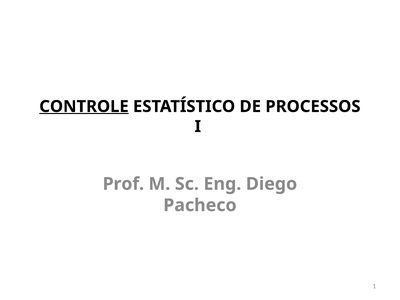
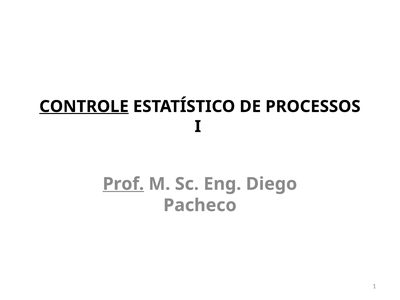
Prof underline: none -> present
